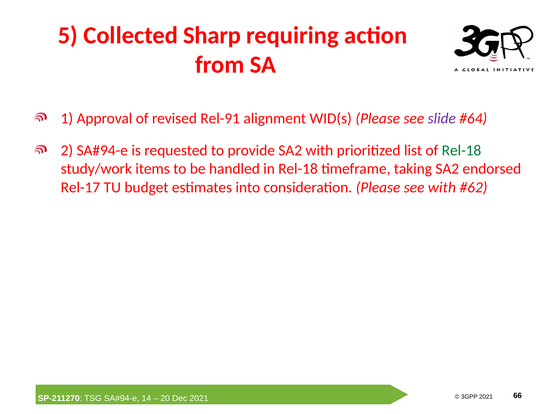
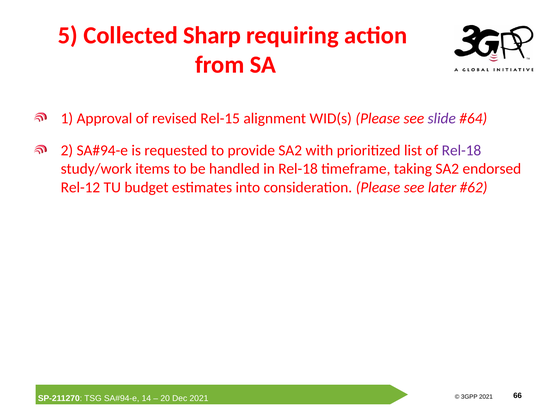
Rel-91: Rel-91 -> Rel-15
Rel-18 at (461, 151) colour: green -> purple
Rel-17: Rel-17 -> Rel-12
see with: with -> later
